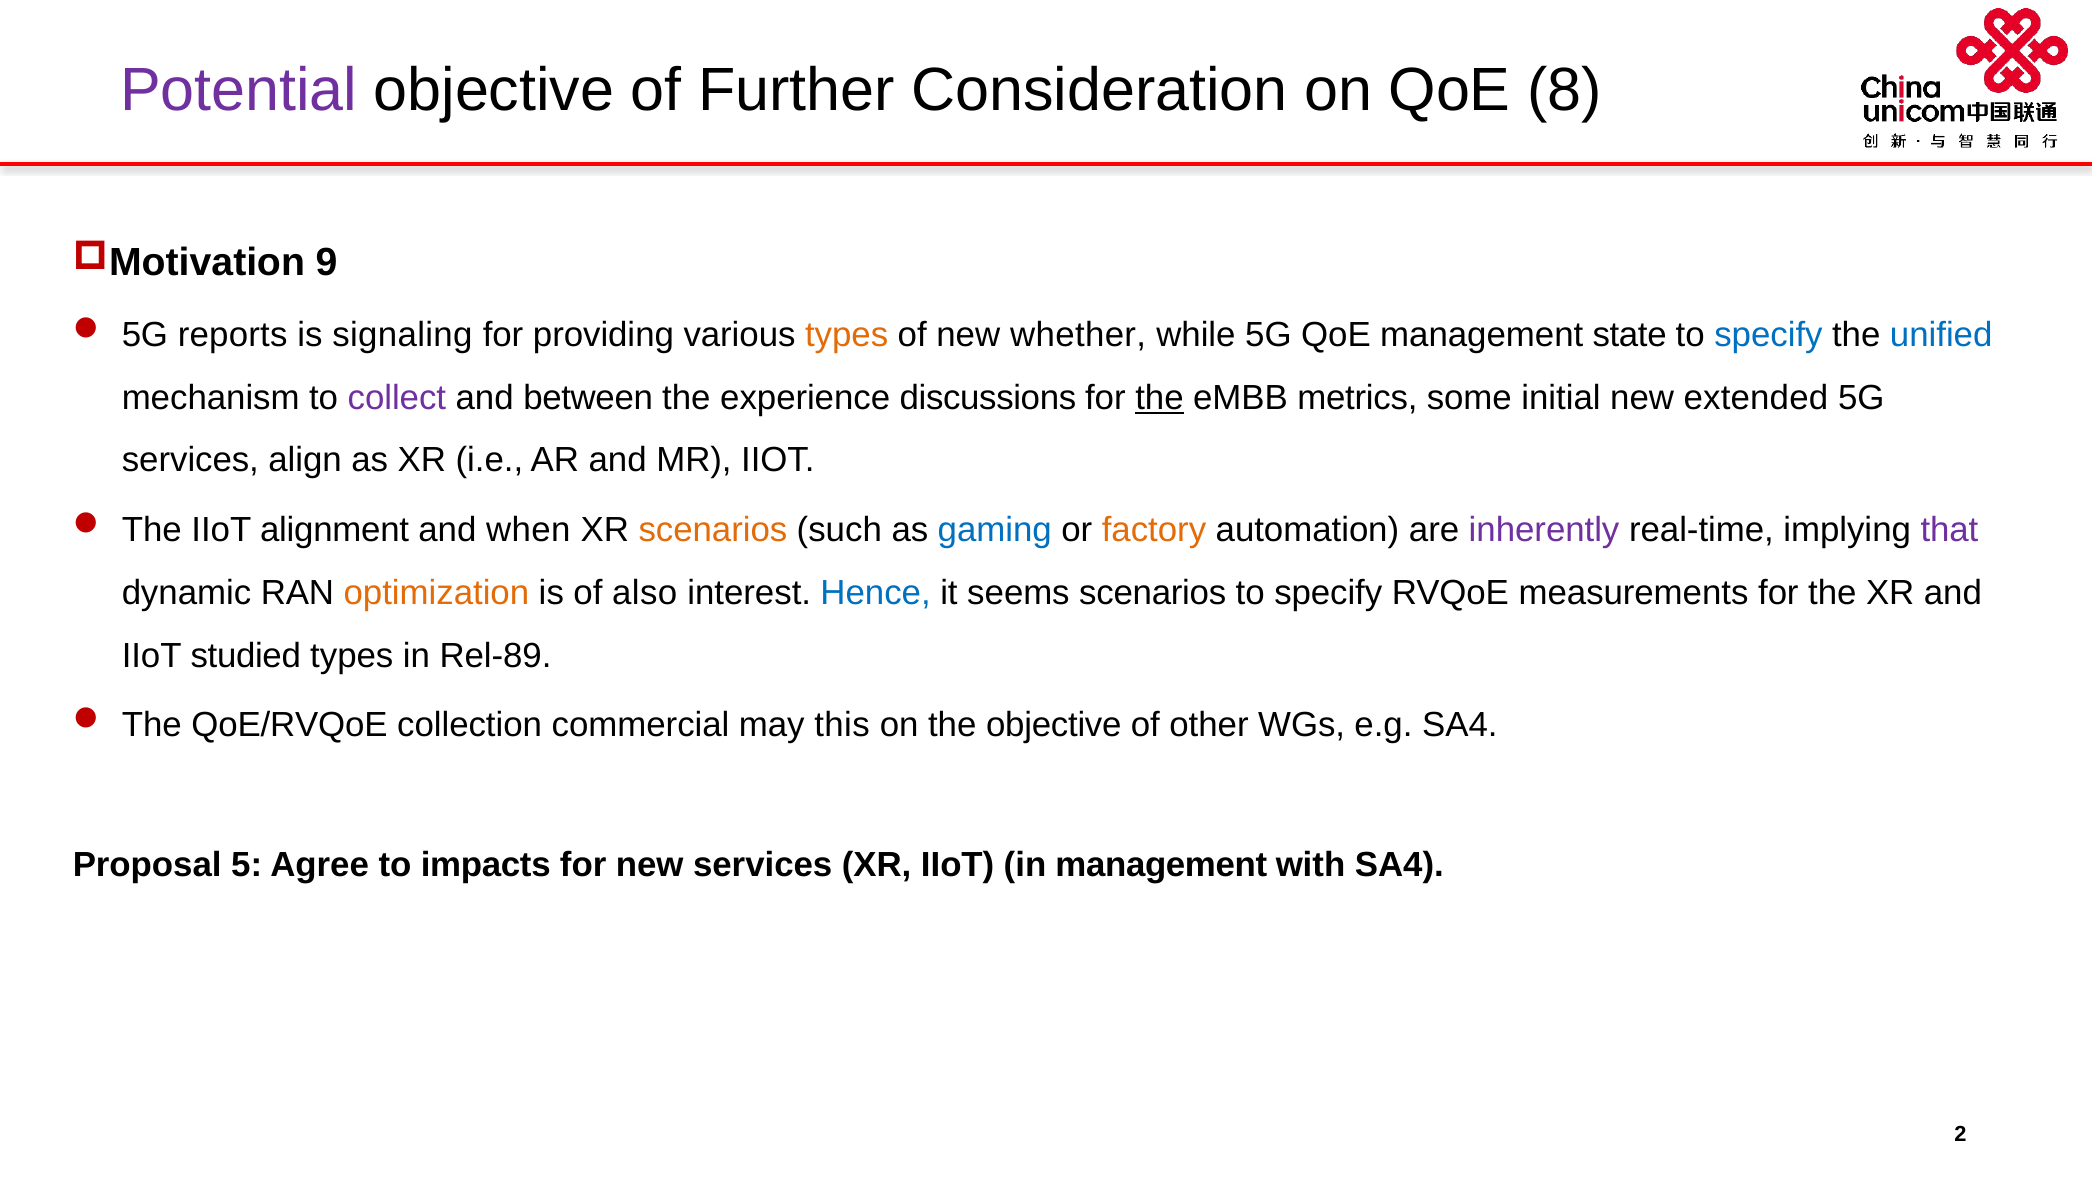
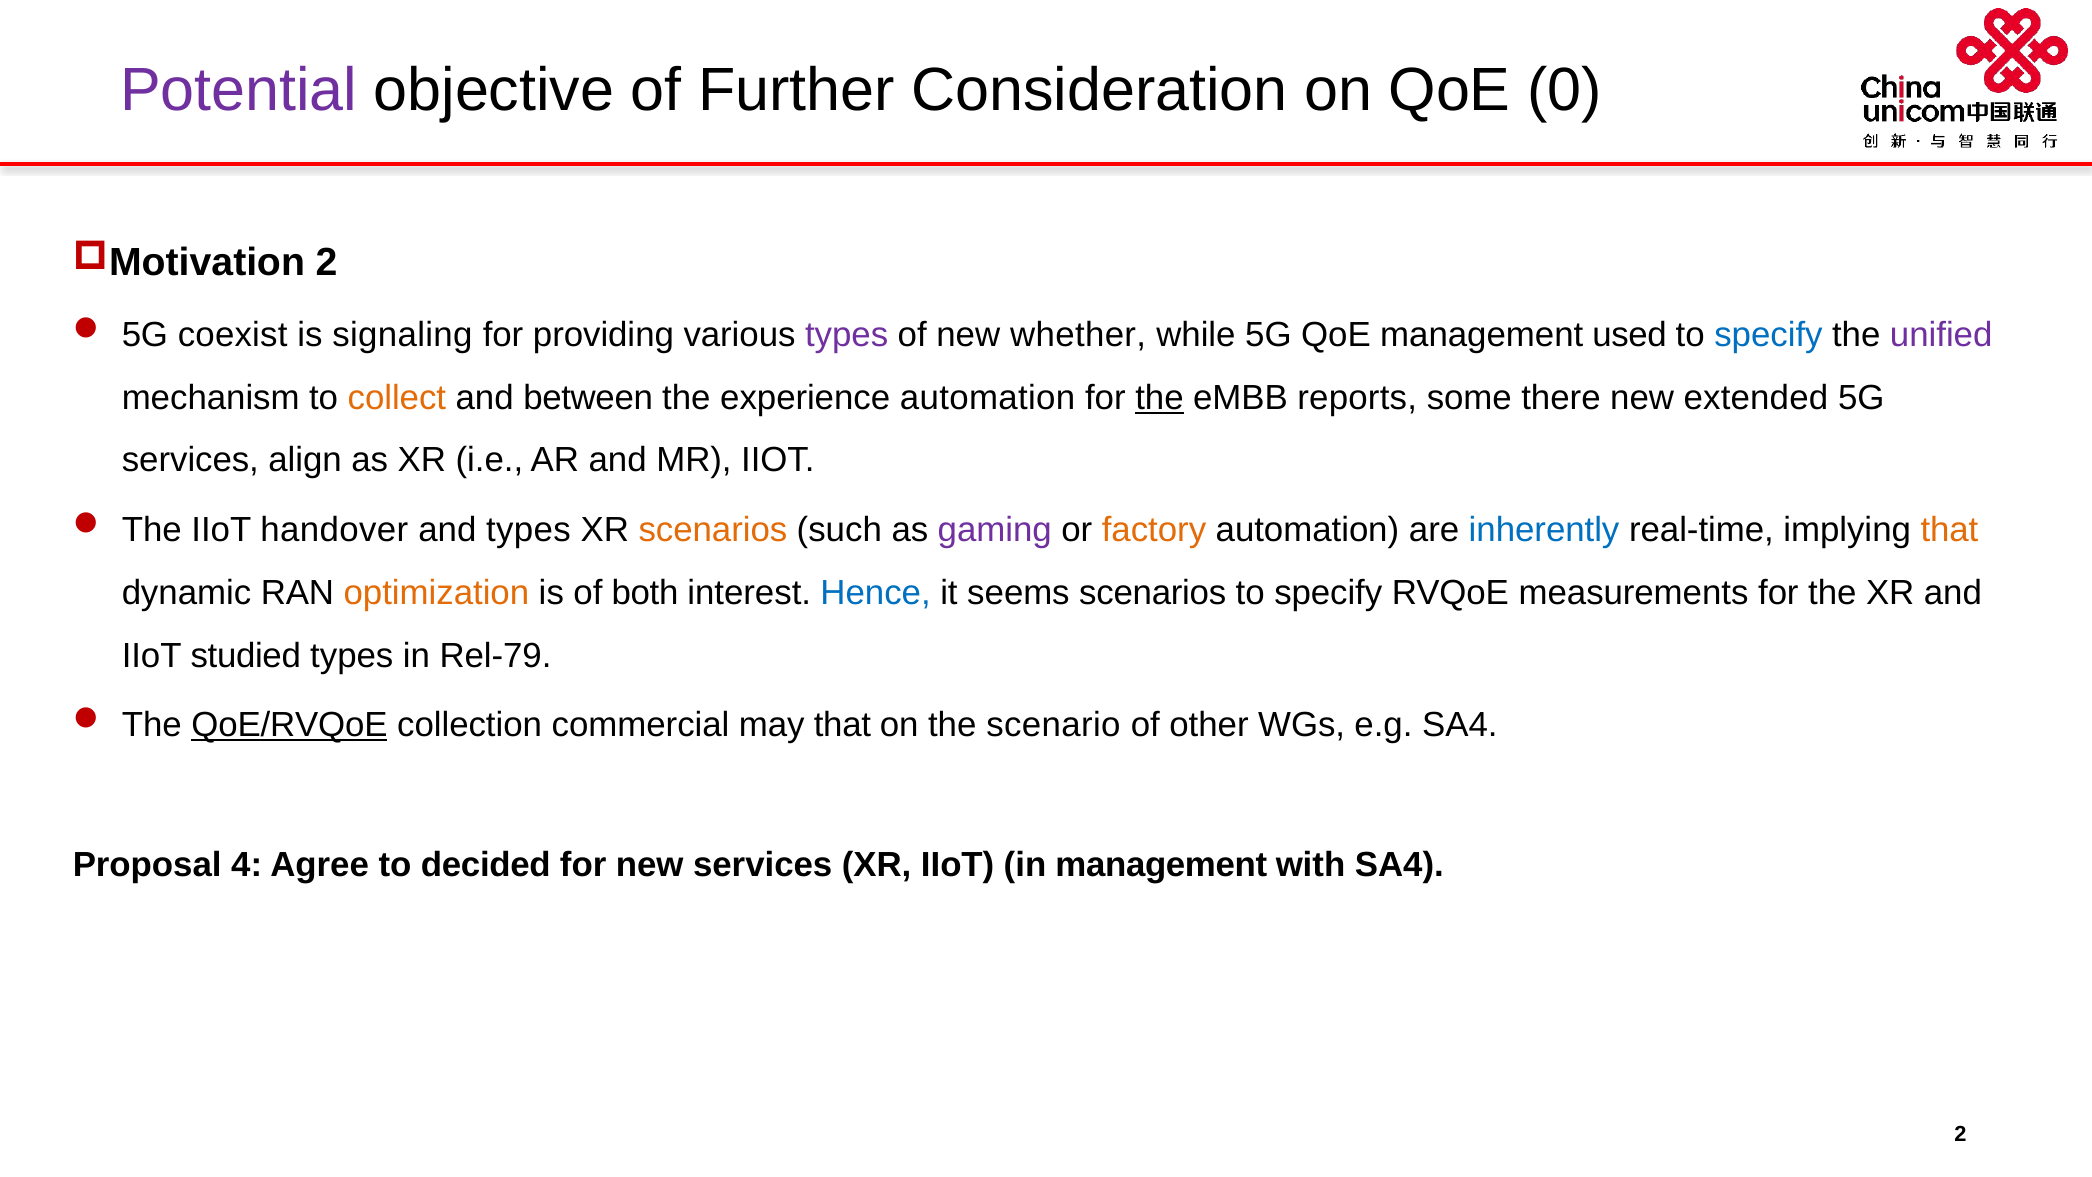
8: 8 -> 0
9 at (327, 263): 9 -> 2
reports: reports -> coexist
types at (847, 335) colour: orange -> purple
state: state -> used
unified colour: blue -> purple
collect colour: purple -> orange
experience discussions: discussions -> automation
metrics: metrics -> reports
initial: initial -> there
alignment: alignment -> handover
and when: when -> types
gaming colour: blue -> purple
inherently colour: purple -> blue
that at (1949, 530) colour: purple -> orange
also: also -> both
Rel-89: Rel-89 -> Rel-79
QoE/RVQoE underline: none -> present
may this: this -> that
the objective: objective -> scenario
5: 5 -> 4
impacts: impacts -> decided
